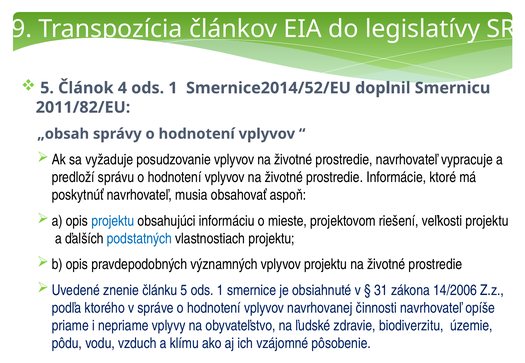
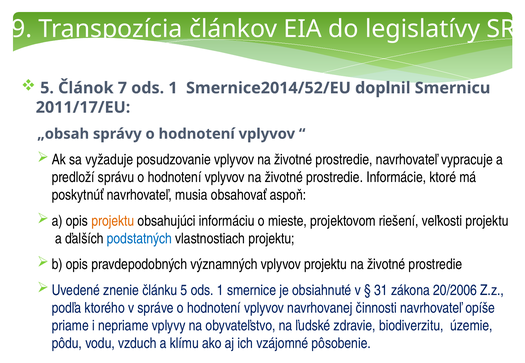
4: 4 -> 7
2011/82/EU: 2011/82/EU -> 2011/17/EU
projektu at (113, 221) colour: blue -> orange
14/2006: 14/2006 -> 20/2006
